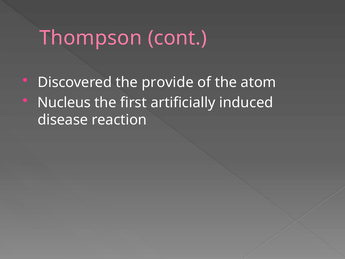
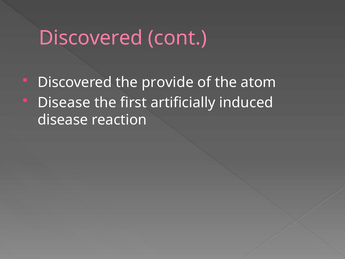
Thompson at (91, 38): Thompson -> Discovered
Nucleus at (64, 102): Nucleus -> Disease
